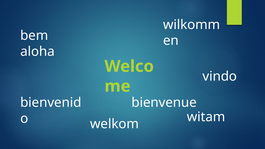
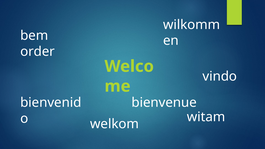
aloha: aloha -> order
